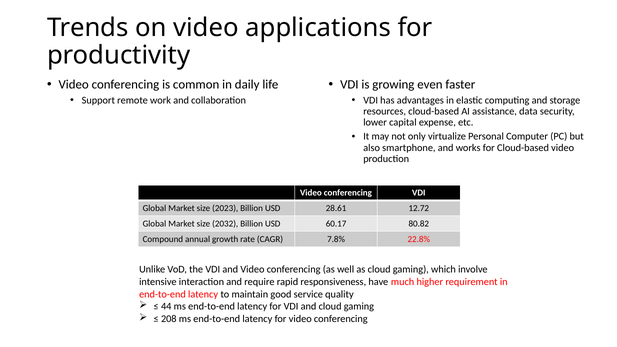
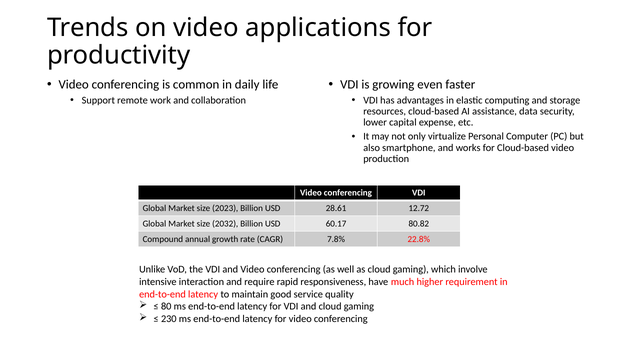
44: 44 -> 80
208: 208 -> 230
